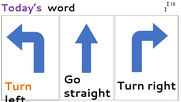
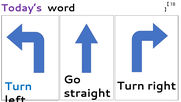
Turn at (18, 86) colour: orange -> blue
